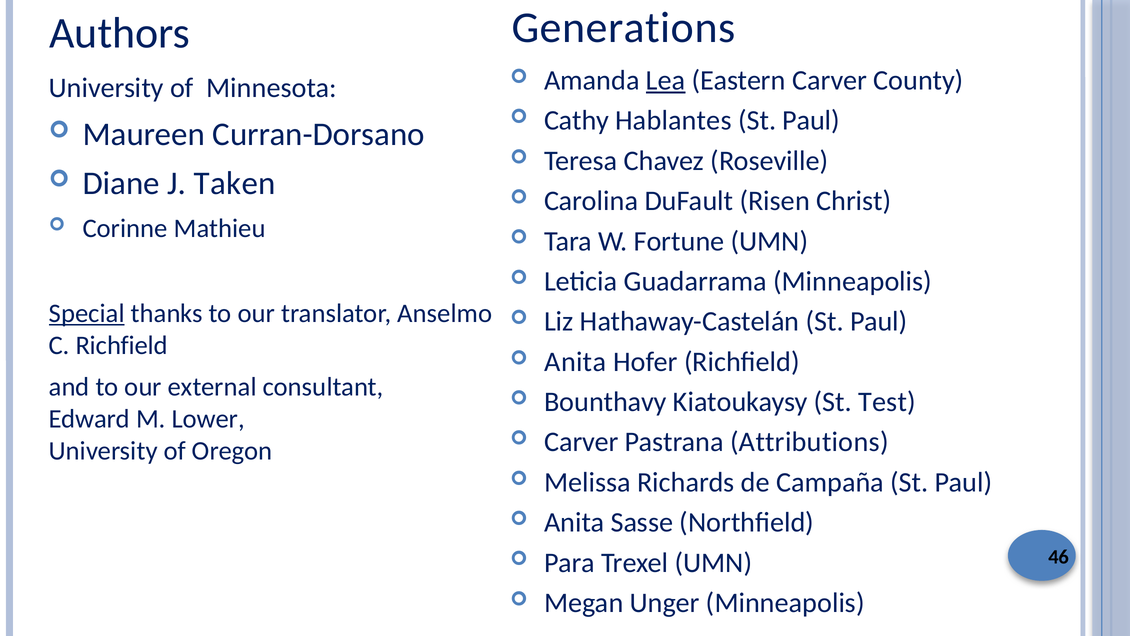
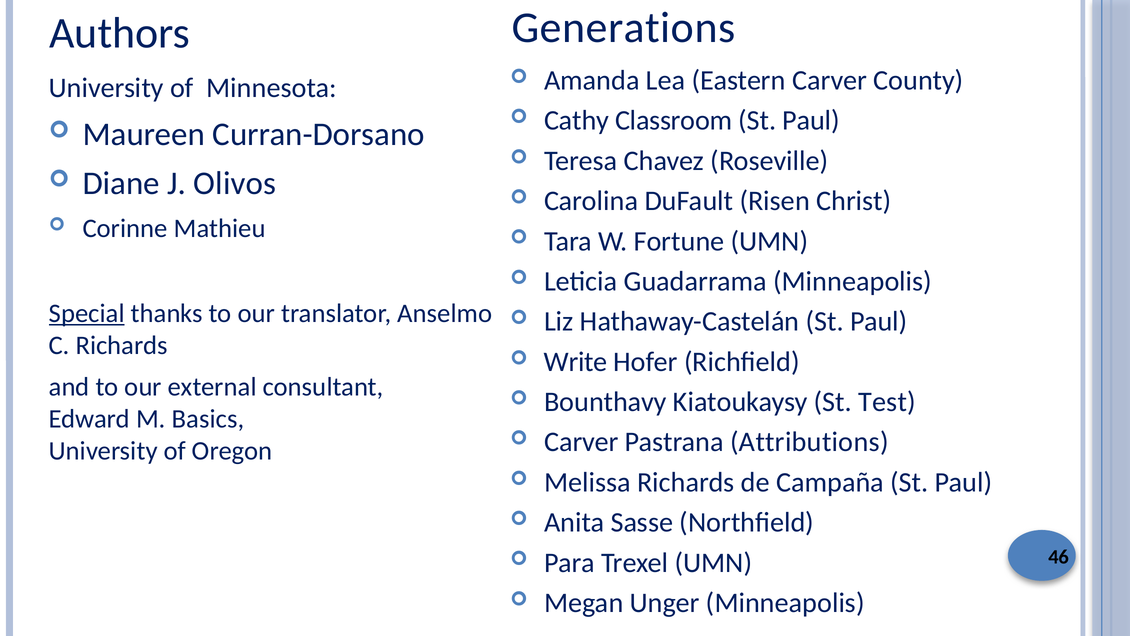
Lea underline: present -> none
Hablantes: Hablantes -> Classroom
Taken: Taken -> Olivos
C Richfield: Richfield -> Richards
Anita at (575, 362): Anita -> Write
Lower: Lower -> Basics
